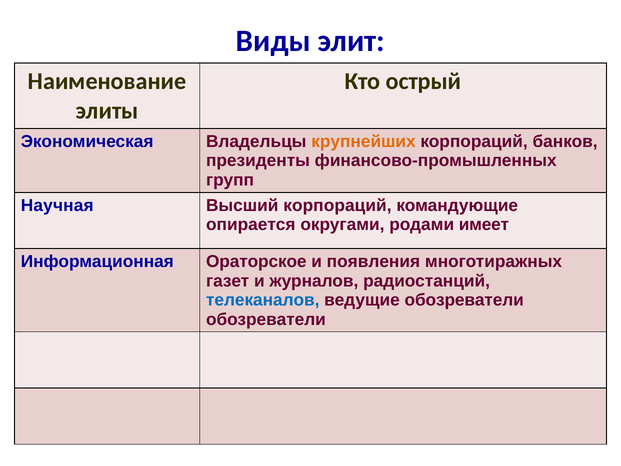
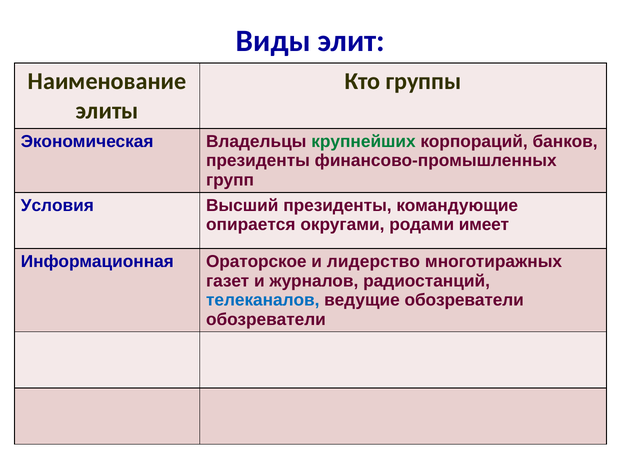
острый: острый -> группы
крупнейших colour: orange -> green
Научная: Научная -> Условия
Высший корпораций: корпораций -> президенты
появления: появления -> лидерство
